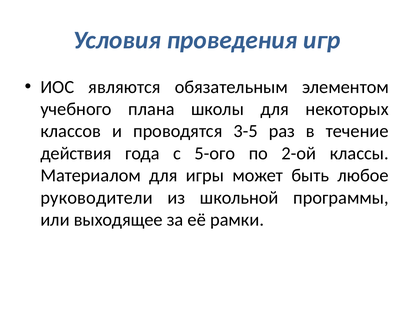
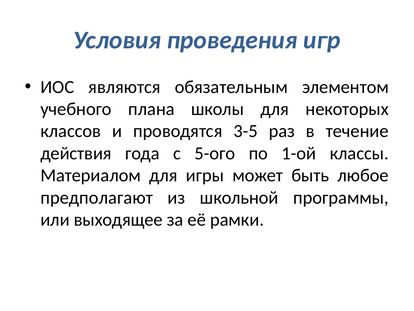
2-ой: 2-ой -> 1-ой
руководители: руководители -> предполагают
